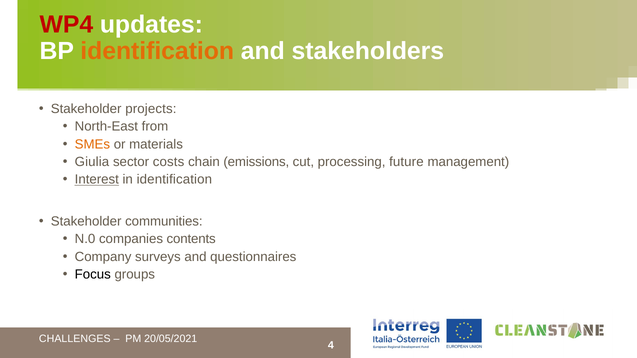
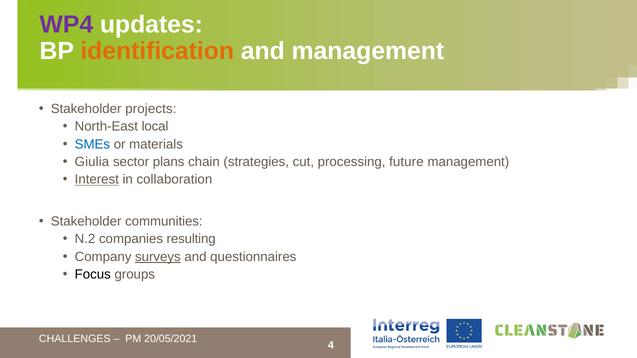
WP4 colour: red -> purple
and stakeholders: stakeholders -> management
from: from -> local
SMEs colour: orange -> blue
costs: costs -> plans
emissions: emissions -> strategies
in identification: identification -> collaboration
N.0: N.0 -> N.2
contents: contents -> resulting
surveys underline: none -> present
